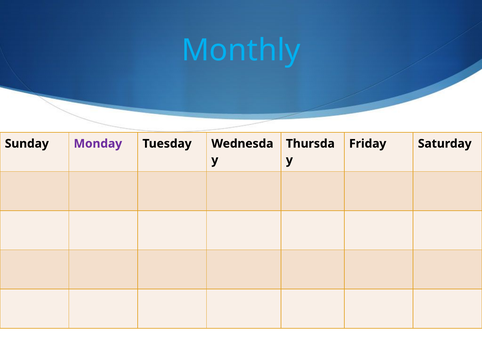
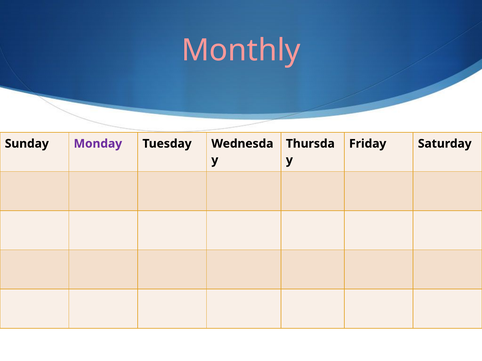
Monthly colour: light blue -> pink
